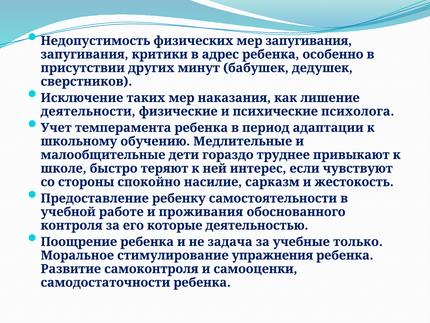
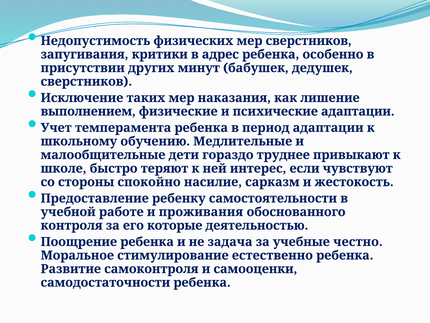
мер запугивания: запугивания -> сверстников
деятельности: деятельности -> выполнением
психические психолога: психолога -> адаптации
только: только -> честно
упражнения: упражнения -> естественно
